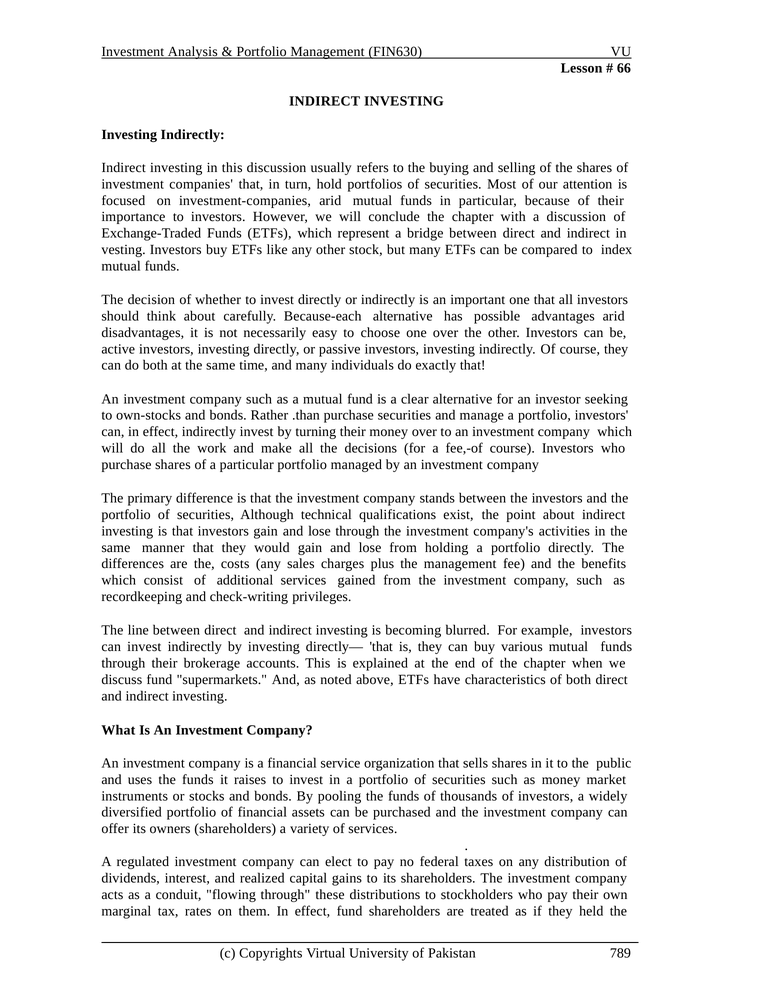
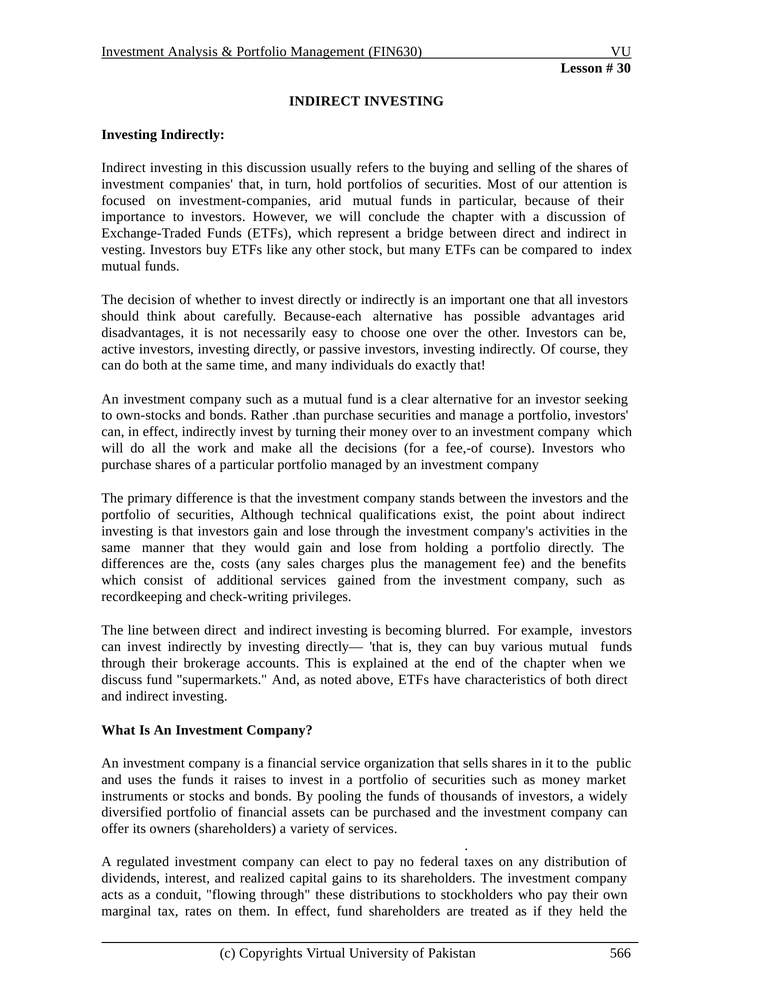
66: 66 -> 30
789: 789 -> 566
